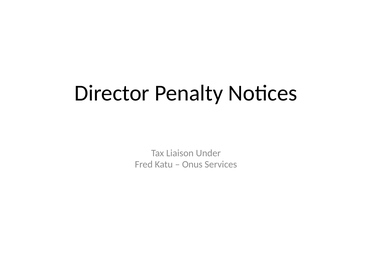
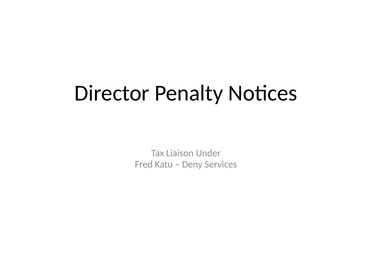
Onus: Onus -> Deny
